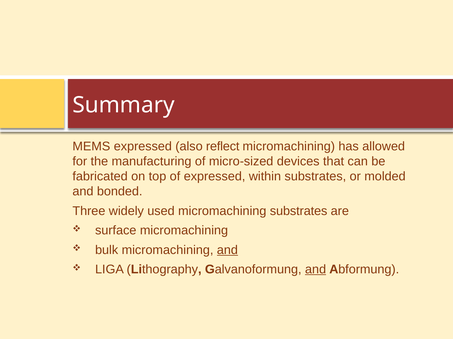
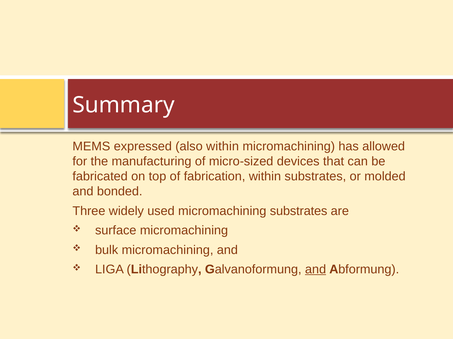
also reflect: reflect -> within
of expressed: expressed -> fabrication
and at (227, 250) underline: present -> none
